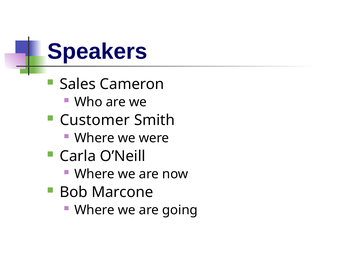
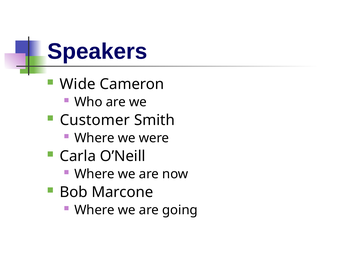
Sales: Sales -> Wide
